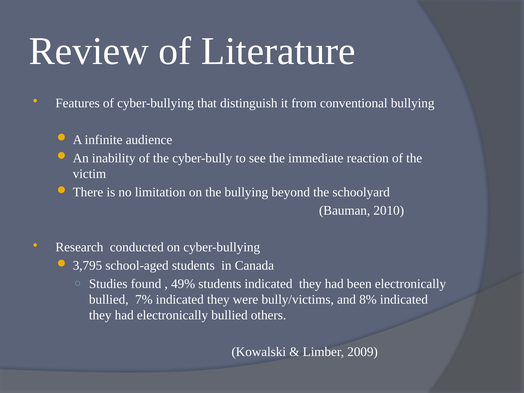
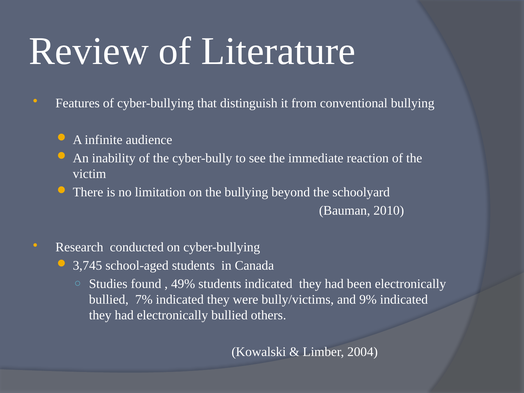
3,795: 3,795 -> 3,745
8%: 8% -> 9%
2009: 2009 -> 2004
